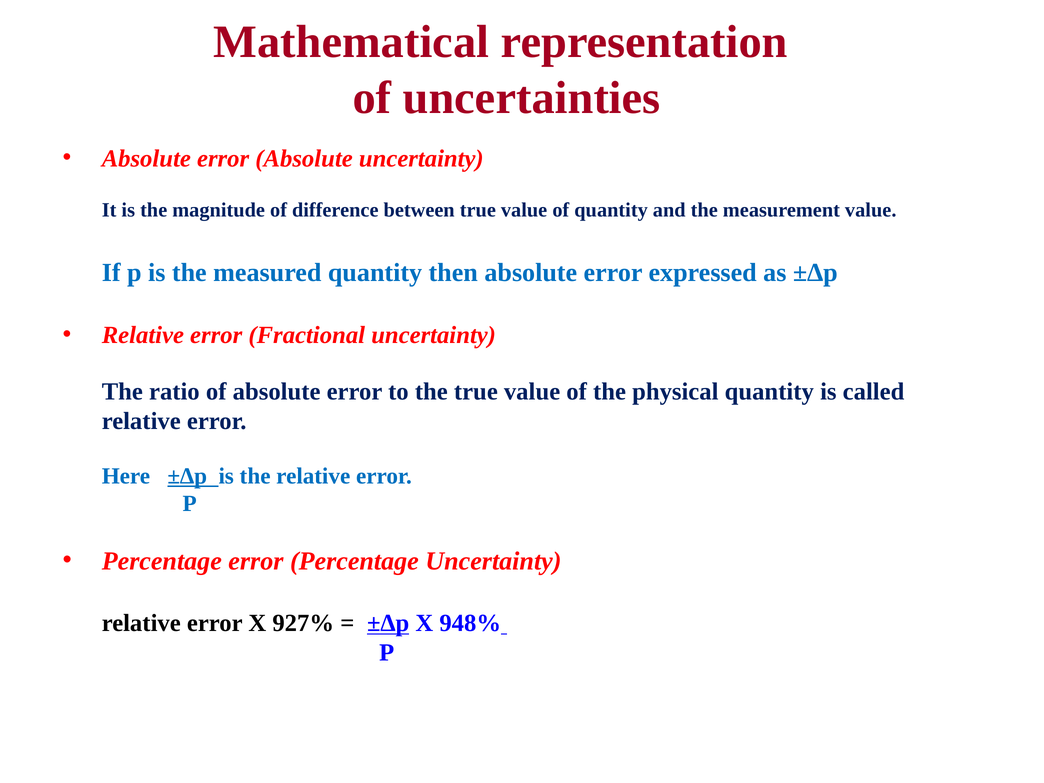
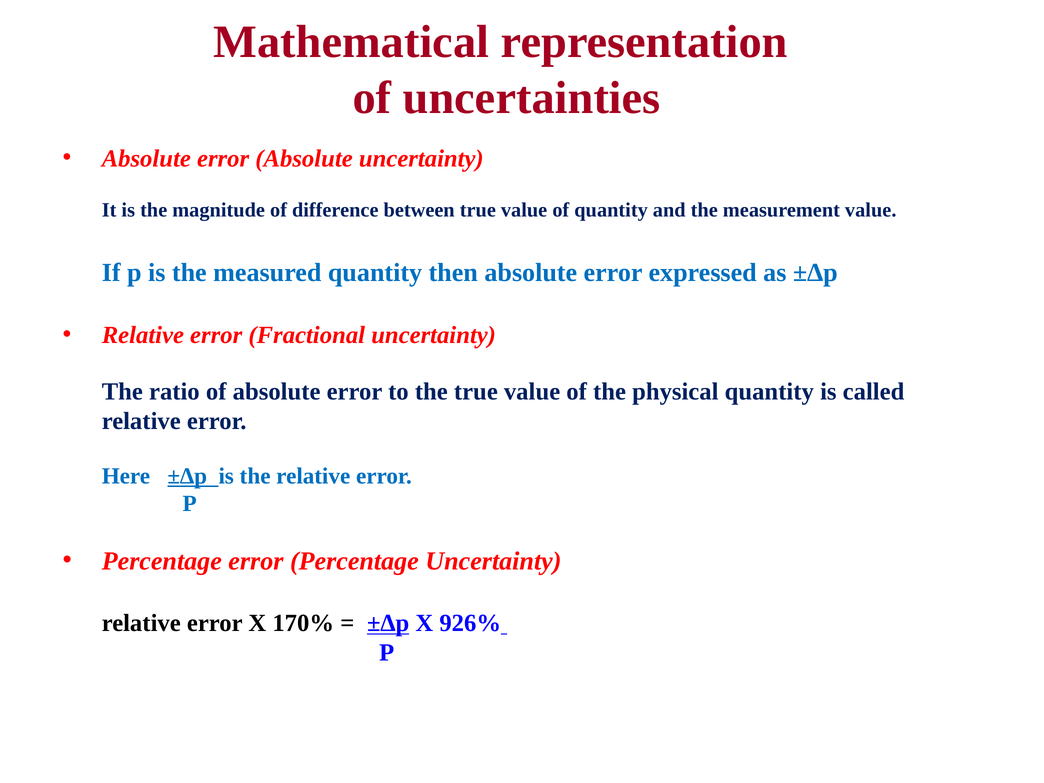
927%: 927% -> 170%
948%: 948% -> 926%
